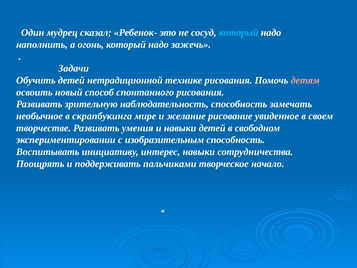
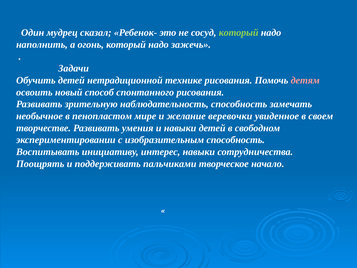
который at (239, 33) colour: light blue -> light green
скрапбукинга: скрапбукинга -> пенопластом
рисование: рисование -> веревочки
